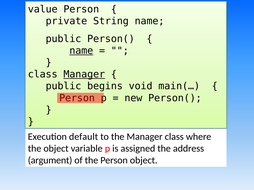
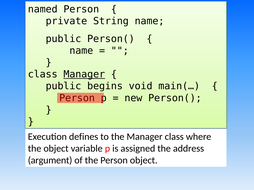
value: value -> named
name at (81, 51) underline: present -> none
default: default -> defines
